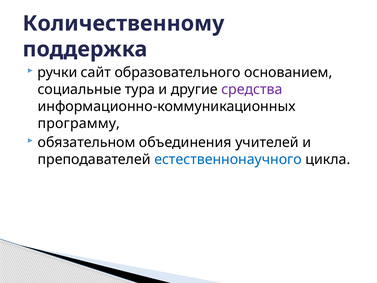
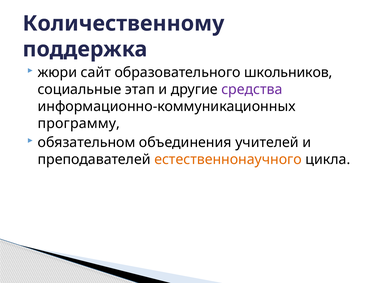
ручки: ручки -> жюри
основанием: основанием -> школьников
тура: тура -> этап
естественнонаучного colour: blue -> orange
